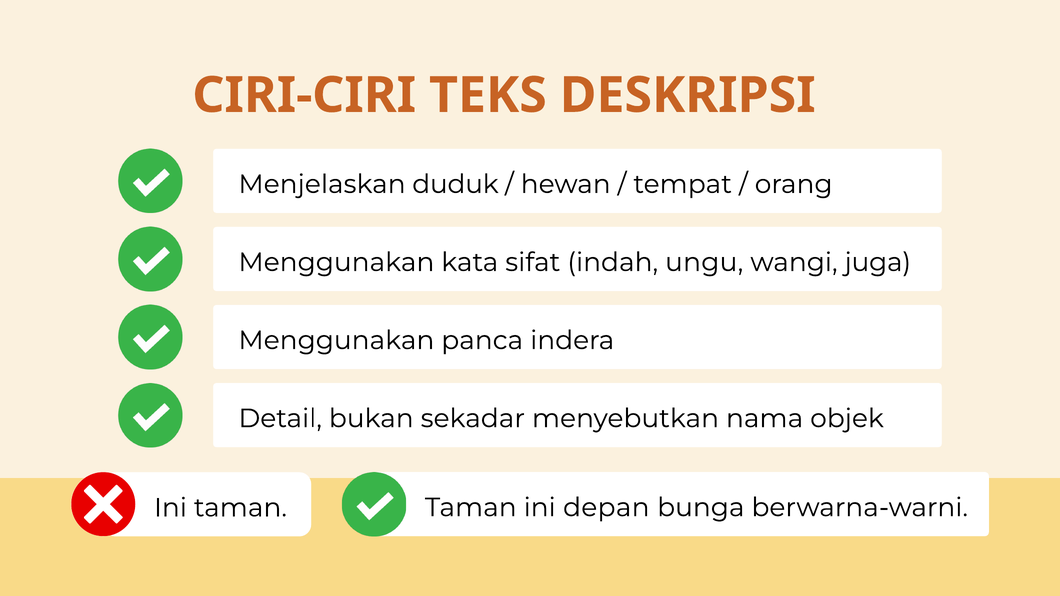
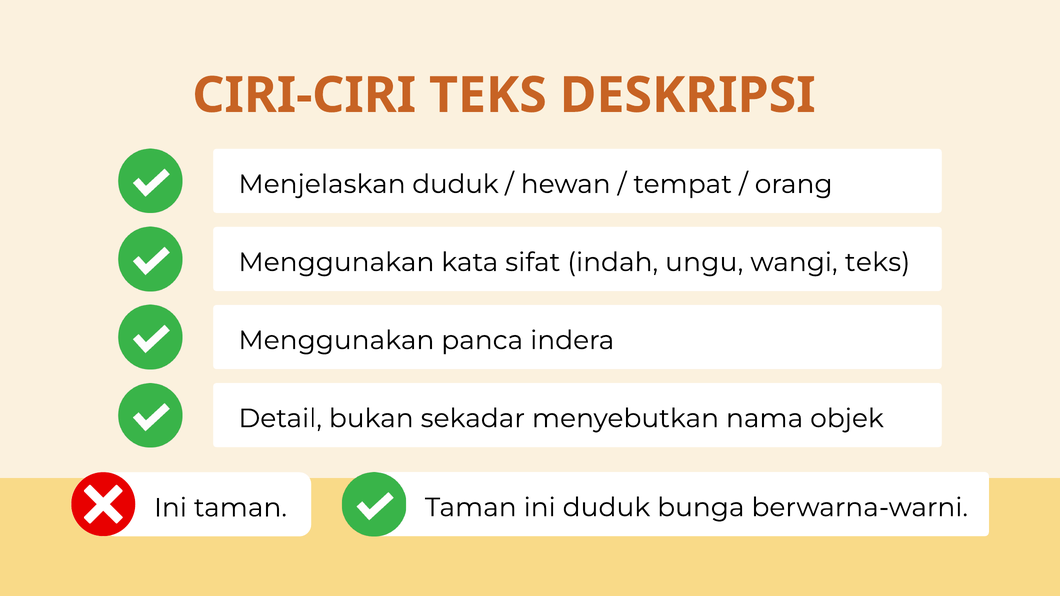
wangi juga: juga -> teks
ini depan: depan -> duduk
